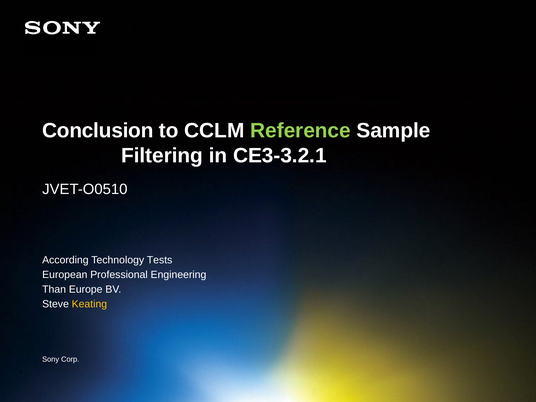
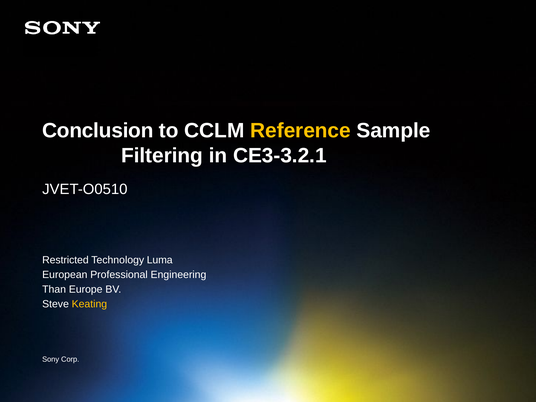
Reference colour: light green -> yellow
According: According -> Restricted
Tests: Tests -> Luma
